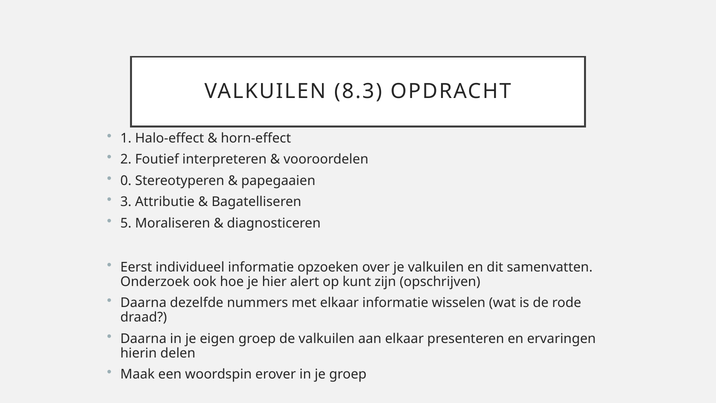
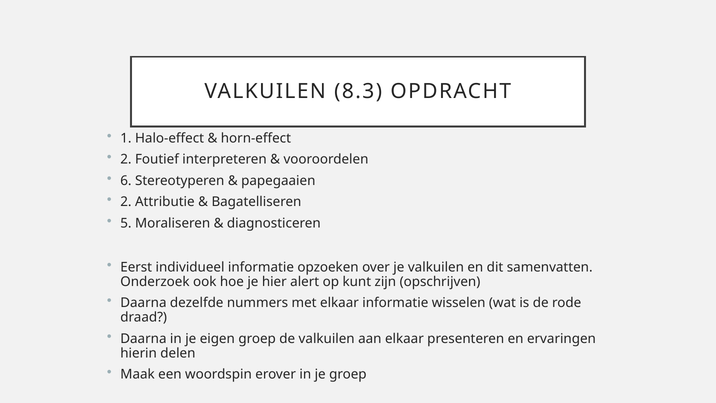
0: 0 -> 6
3 at (126, 202): 3 -> 2
